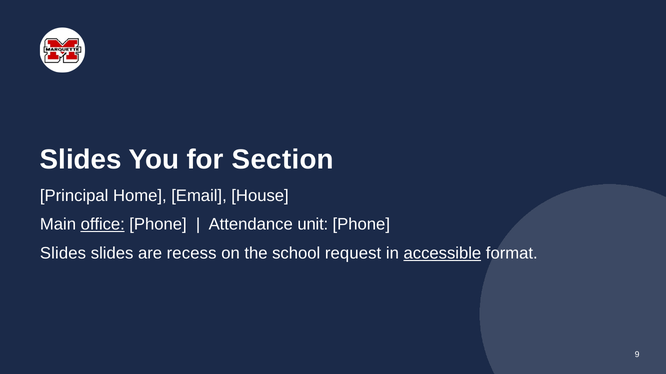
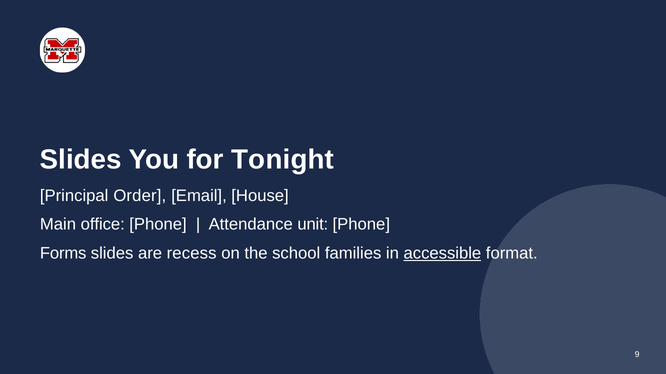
Section: Section -> Tonight
Home: Home -> Order
office underline: present -> none
Slides at (63, 254): Slides -> Forms
request: request -> families
